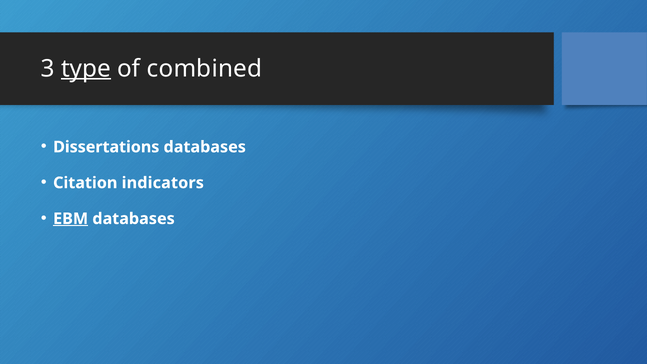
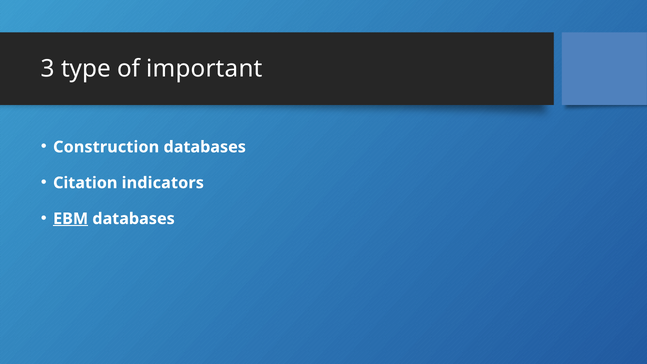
type underline: present -> none
combined: combined -> important
Dissertations: Dissertations -> Construction
